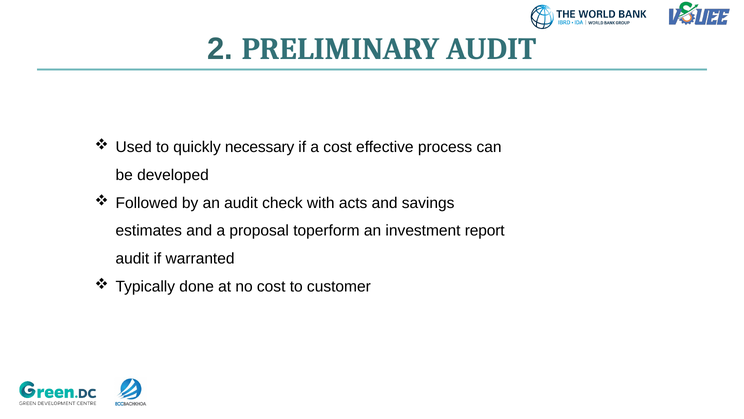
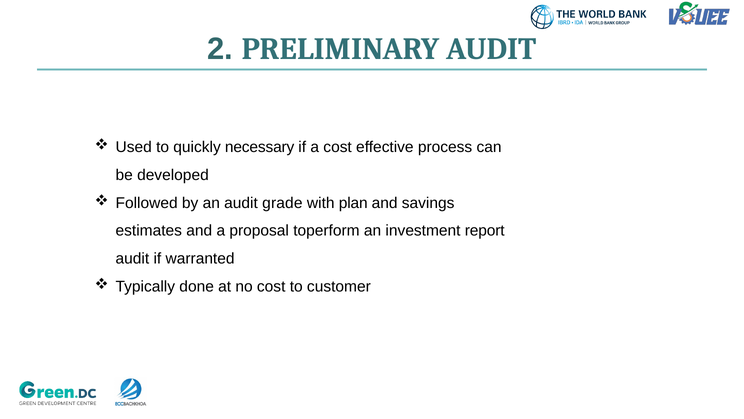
check: check -> grade
acts: acts -> plan
